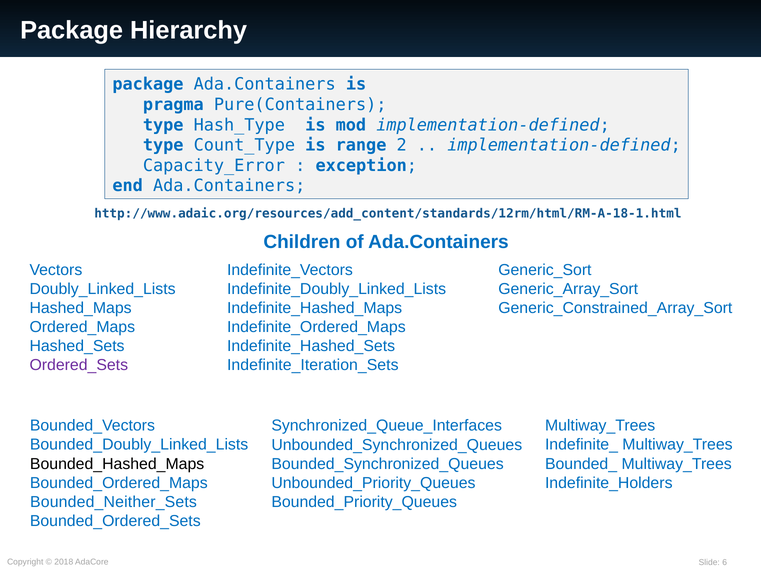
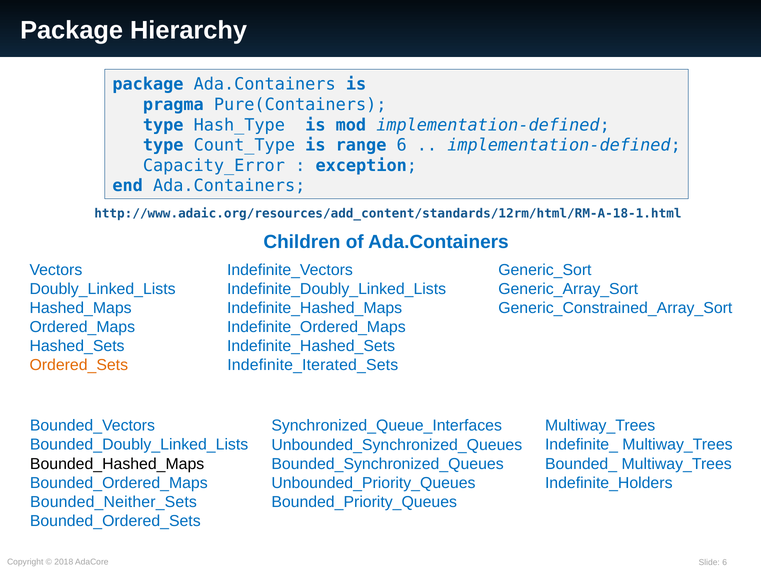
range 2: 2 -> 6
Ordered_Sets colour: purple -> orange
Indefinite_Iteration_Sets: Indefinite_Iteration_Sets -> Indefinite_Iterated_Sets
